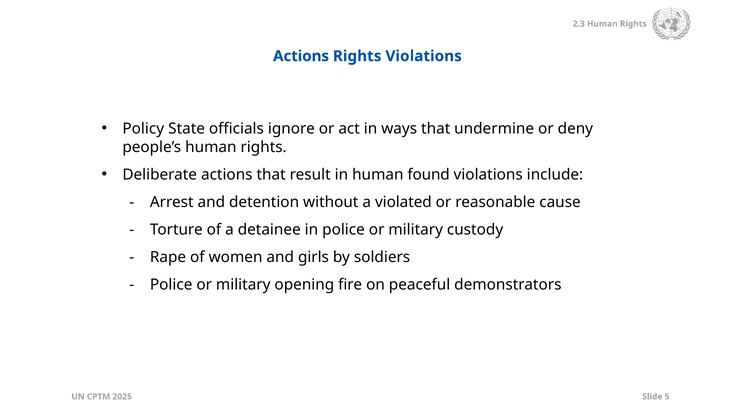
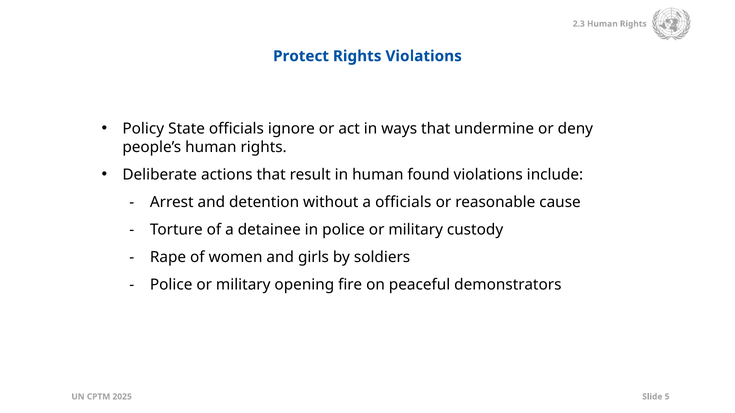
Actions at (301, 56): Actions -> Protect
a violated: violated -> officials
